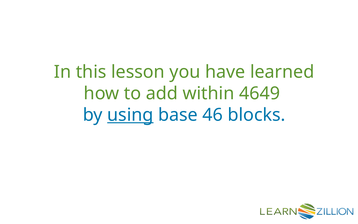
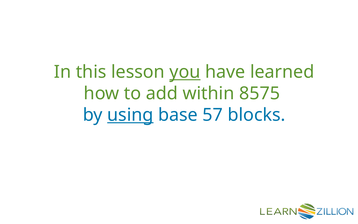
you underline: none -> present
4649: 4649 -> 8575
46: 46 -> 57
